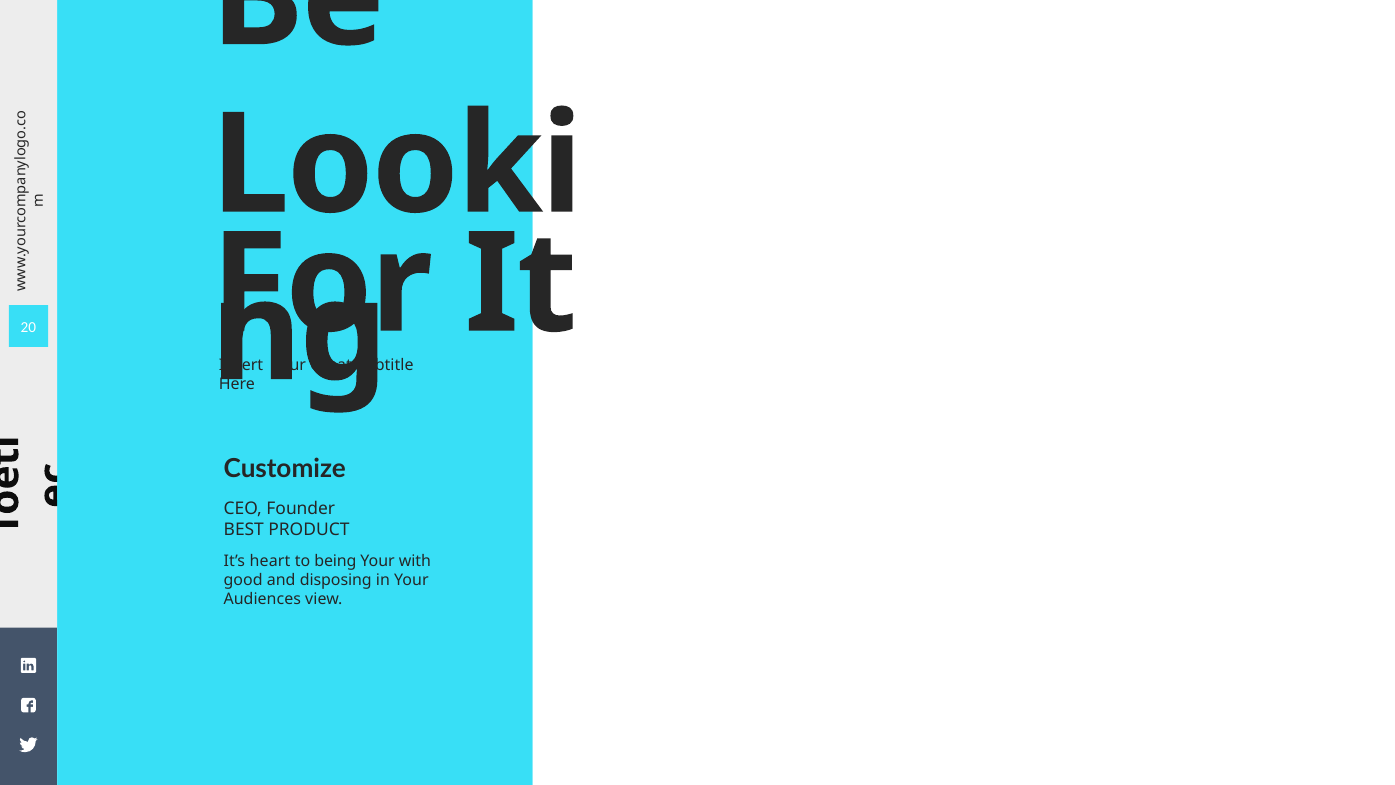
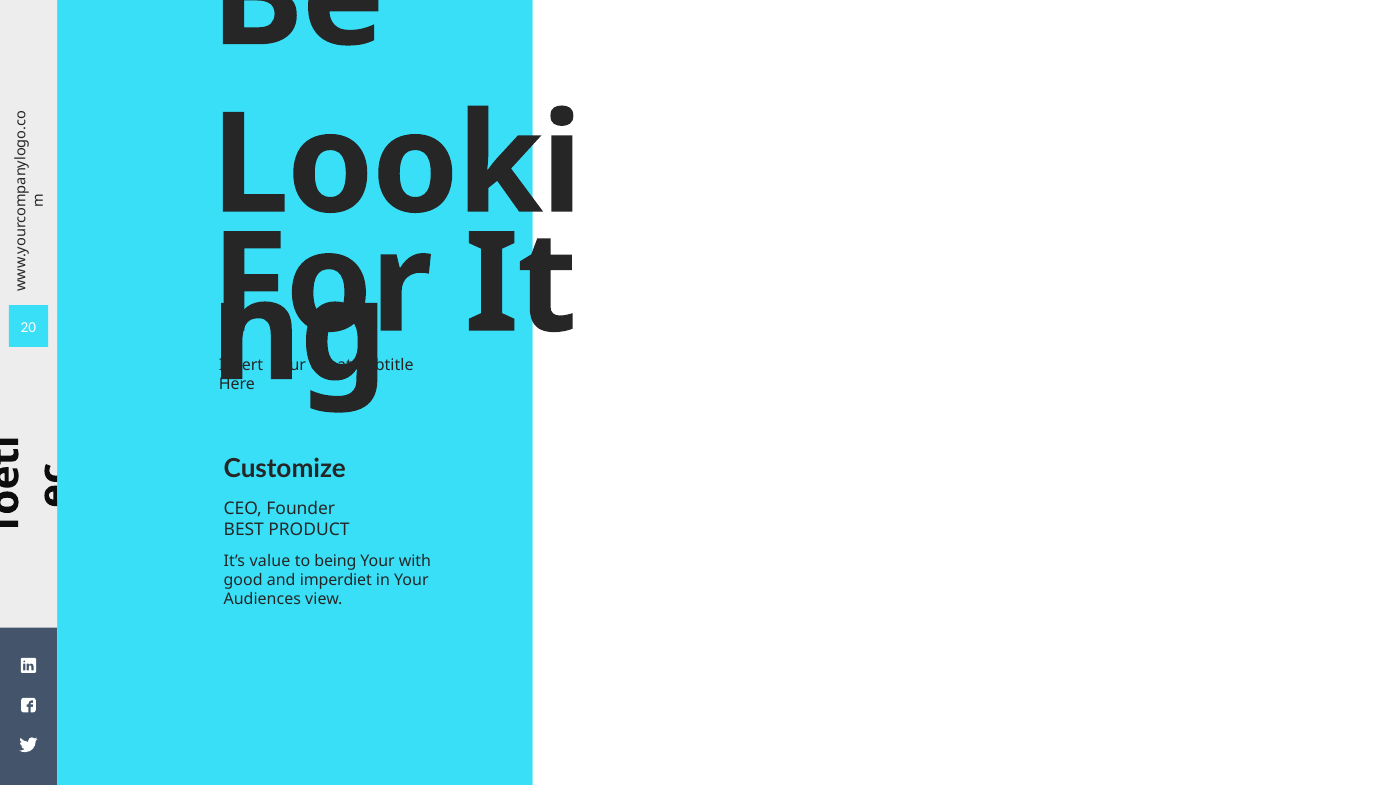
heart: heart -> value
disposing: disposing -> imperdiet
